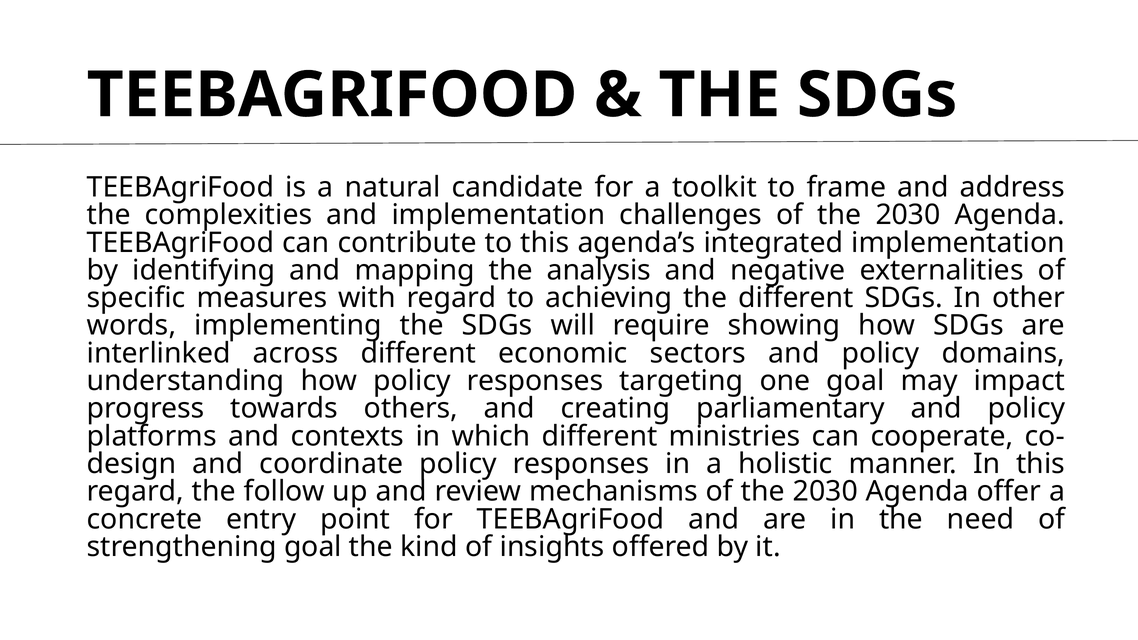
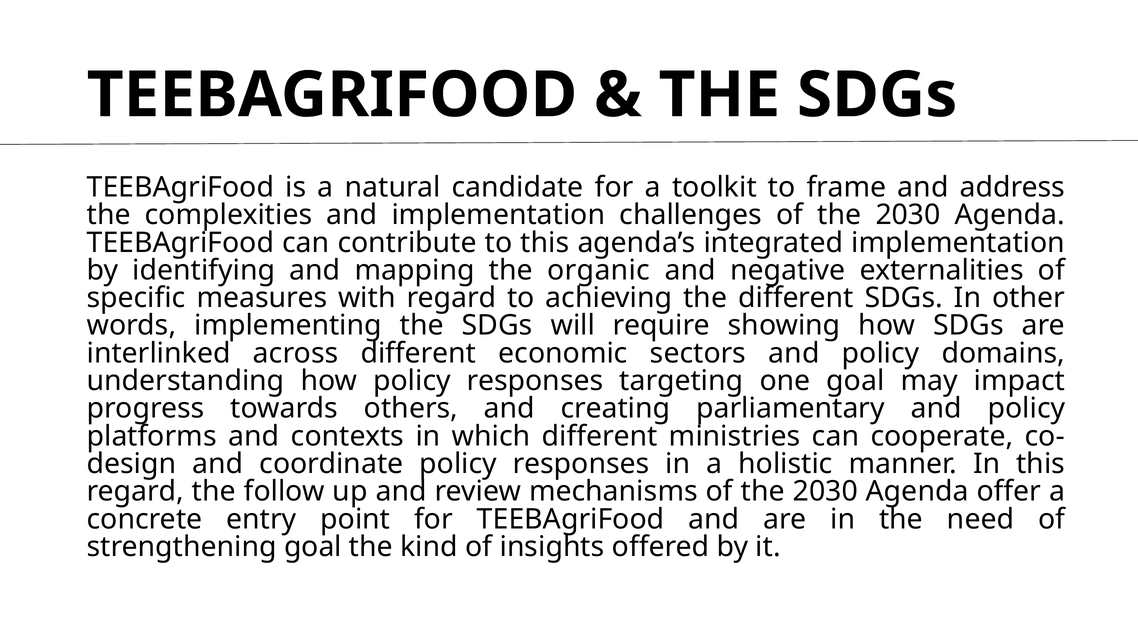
analysis: analysis -> organic
